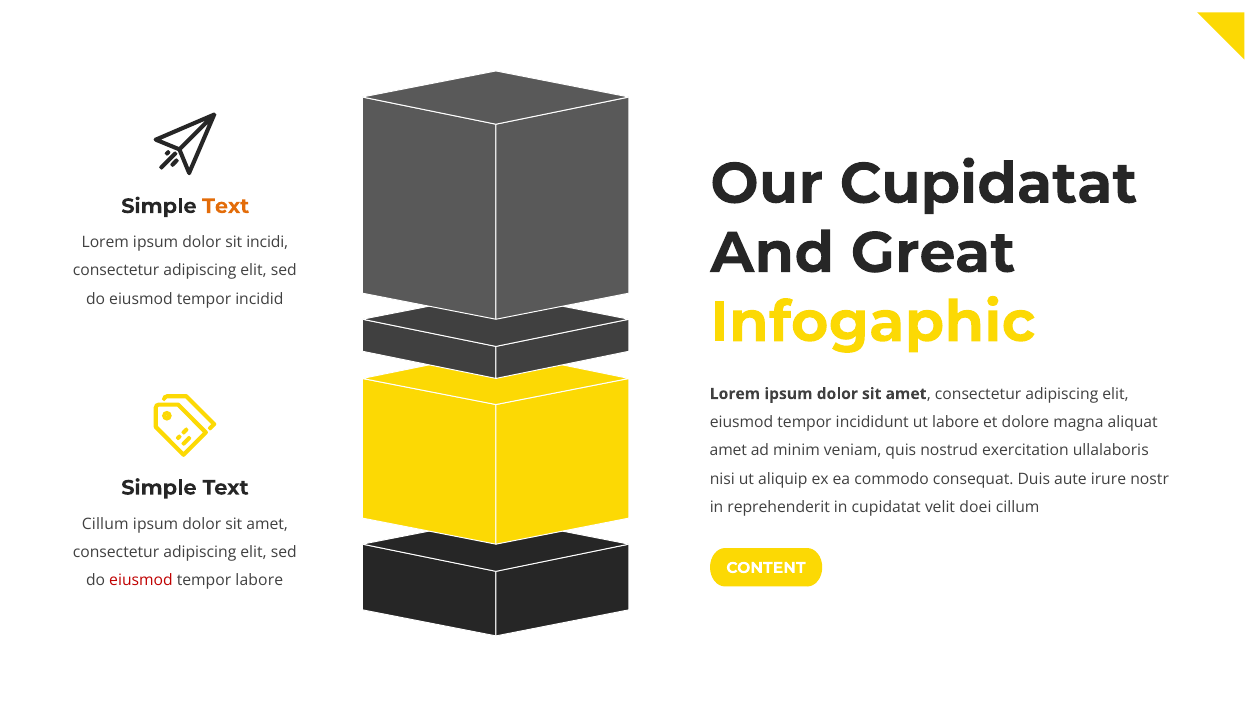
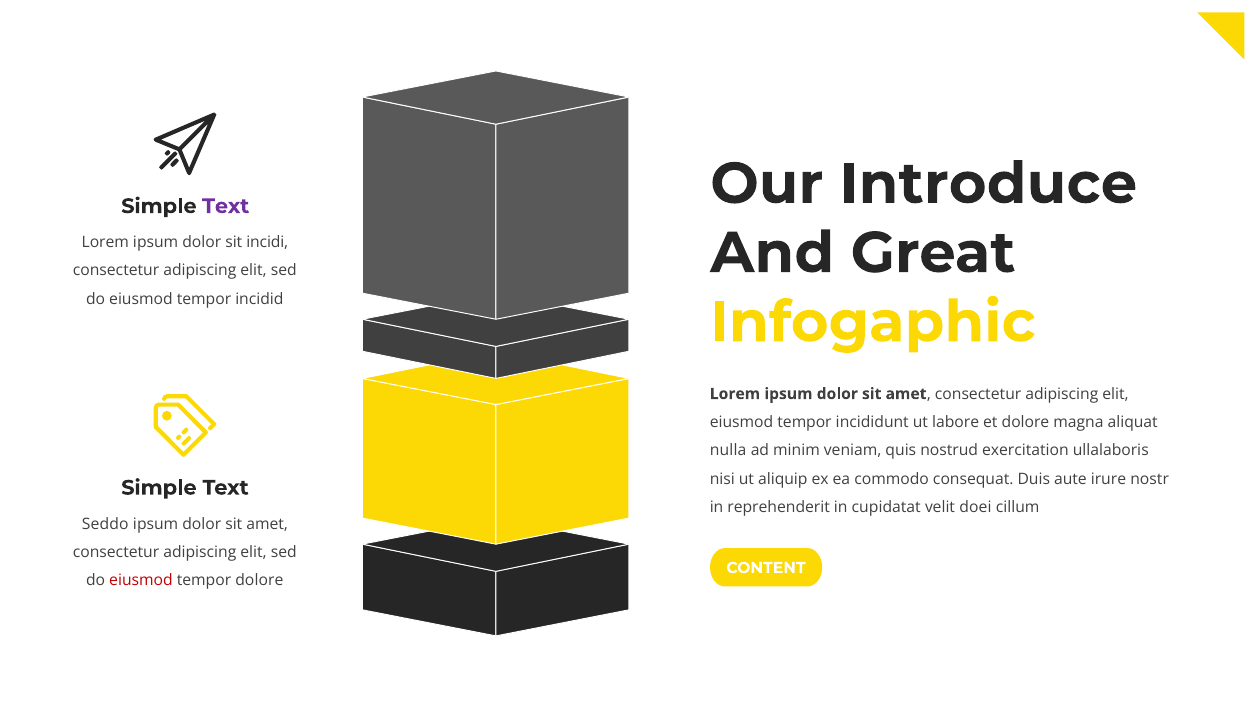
Our Cupidatat: Cupidatat -> Introduce
Text at (226, 206) colour: orange -> purple
amet at (728, 450): amet -> nulla
Cillum at (105, 524): Cillum -> Seddo
tempor labore: labore -> dolore
